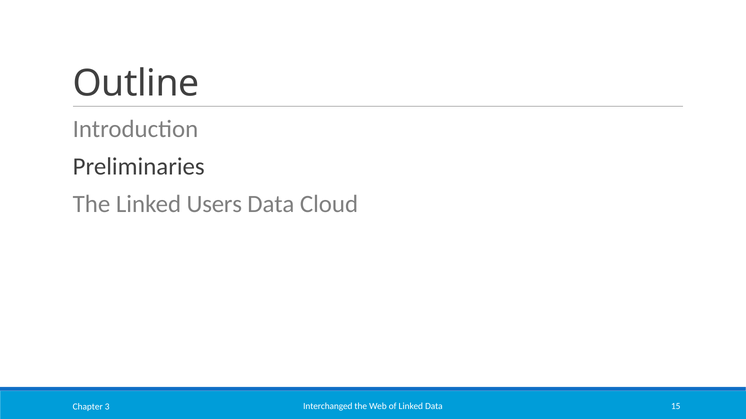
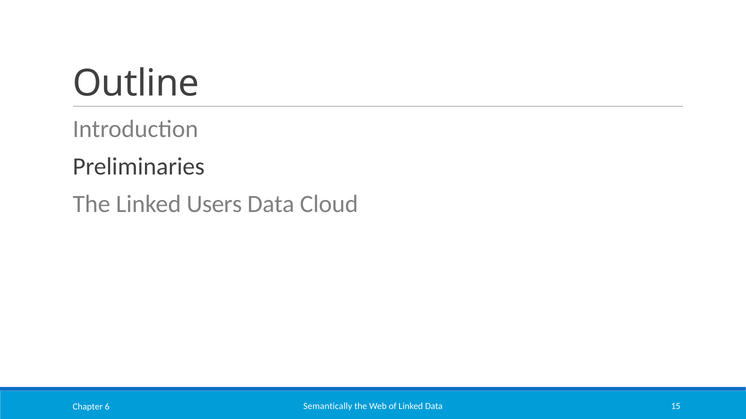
Interchanged: Interchanged -> Semantically
3: 3 -> 6
